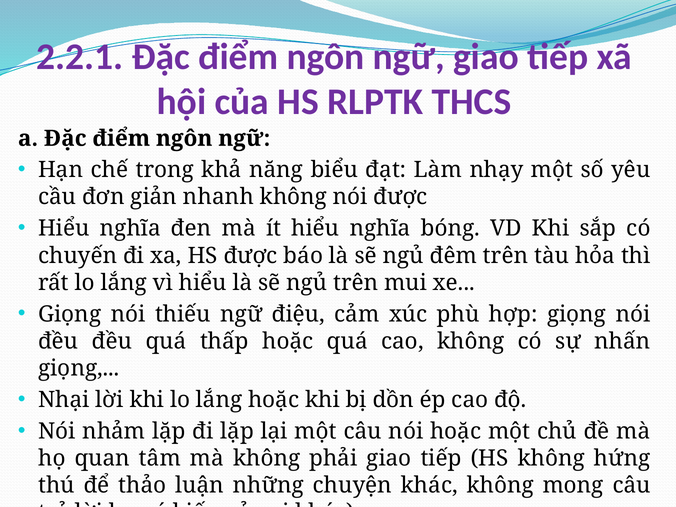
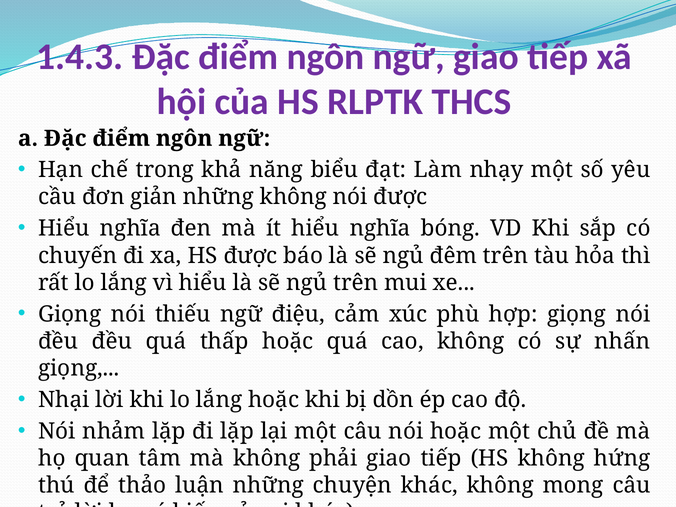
2.2.1: 2.2.1 -> 1.4.3
giản nhanh: nhanh -> những
